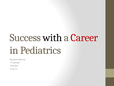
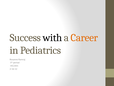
Career colour: red -> orange
